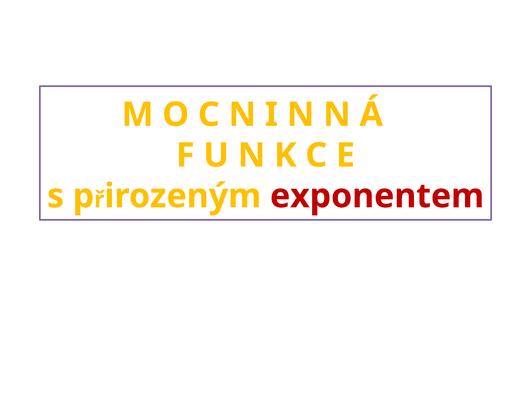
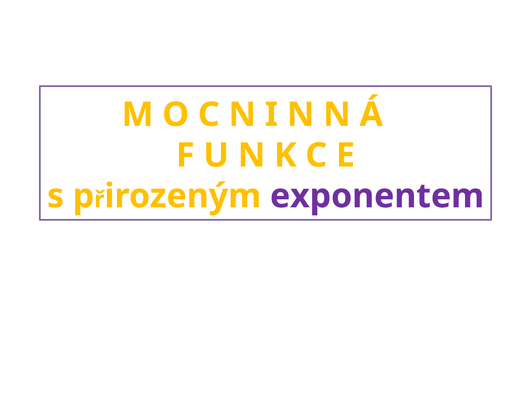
exponentem colour: red -> purple
